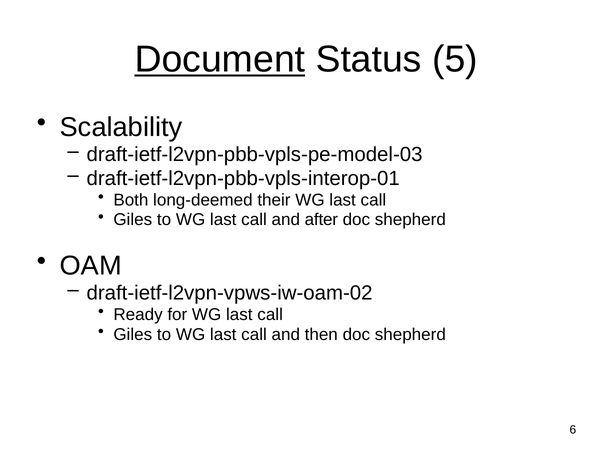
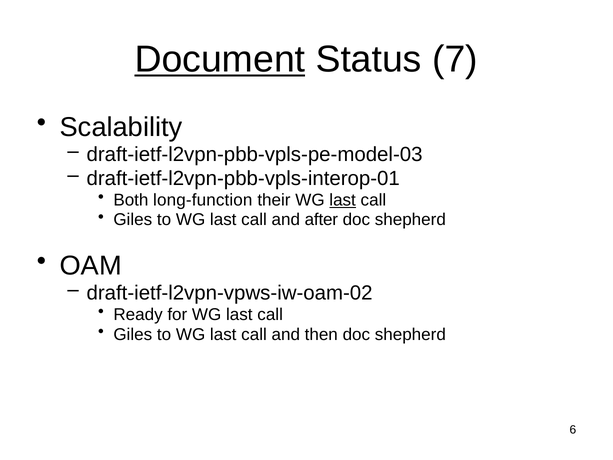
5: 5 -> 7
long-deemed: long-deemed -> long-function
last at (343, 200) underline: none -> present
